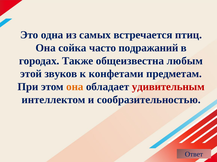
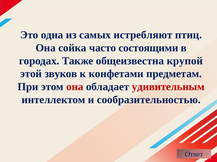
встречается: встречается -> истребляют
подражаний: подражаний -> состоящими
любым: любым -> крупой
она at (75, 87) colour: orange -> red
